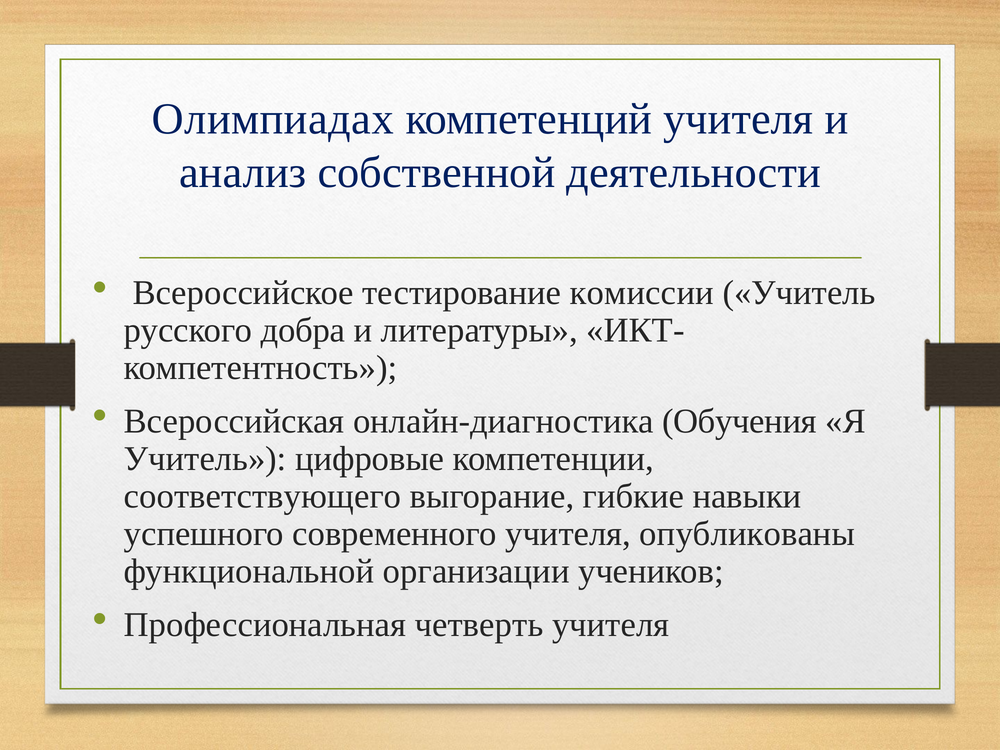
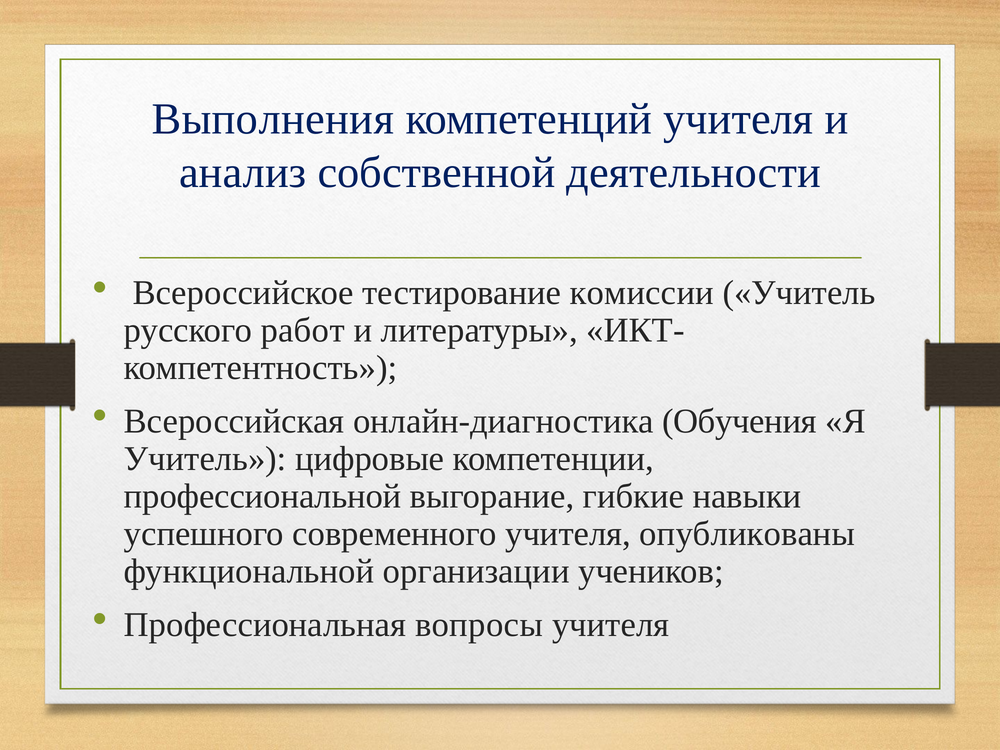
Олимпиадах: Олимпиадах -> Выполнения
добра: добра -> работ
соответствующего: соответствующего -> профессиональной
четверть: четверть -> вопросы
